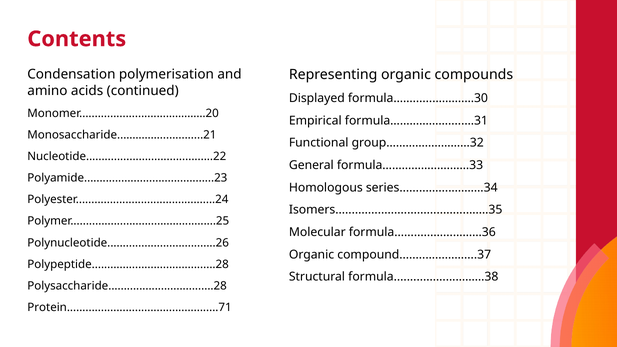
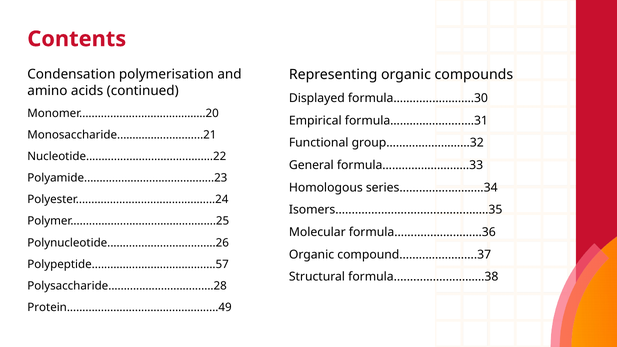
Polypeptide........................................28: Polypeptide........................................28 -> Polypeptide........................................57
Protein.................................................71: Protein.................................................71 -> Protein.................................................49
